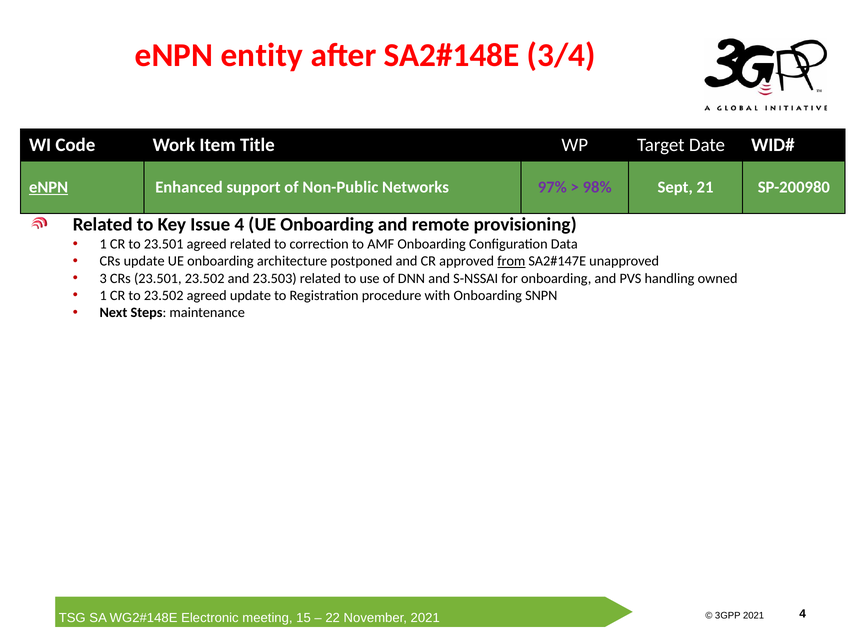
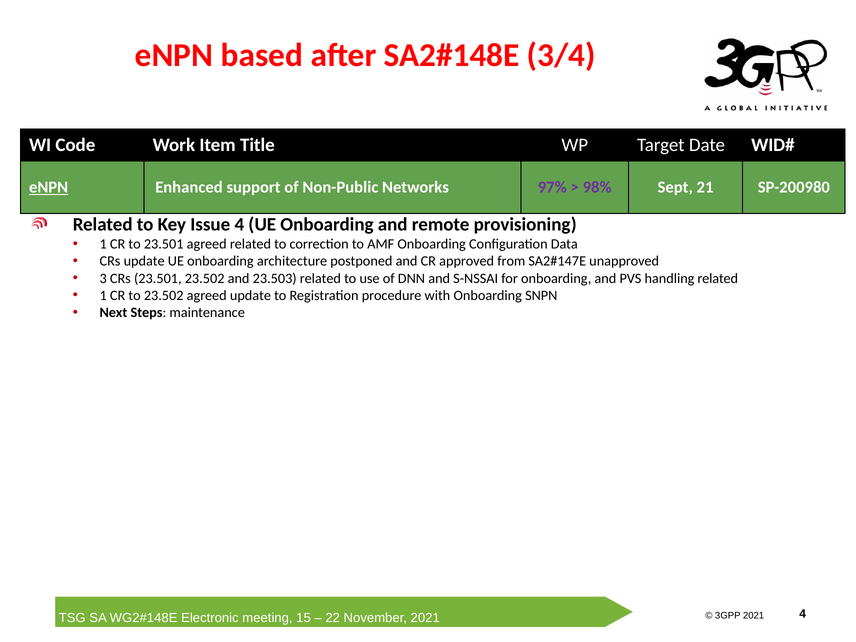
entity: entity -> based
from underline: present -> none
handling owned: owned -> related
